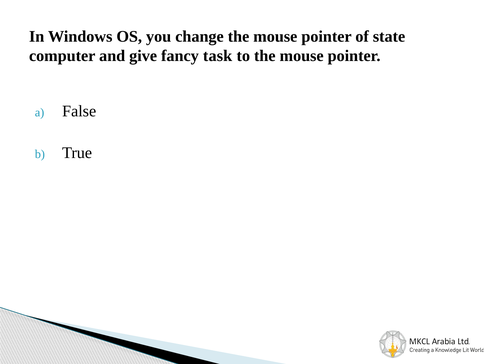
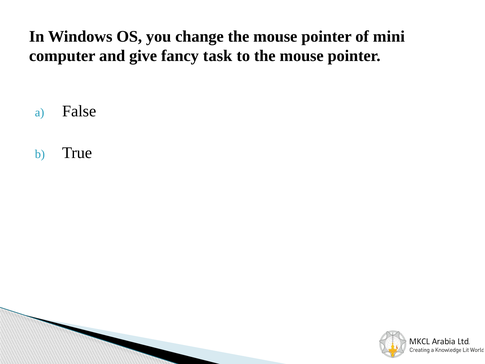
state: state -> mini
